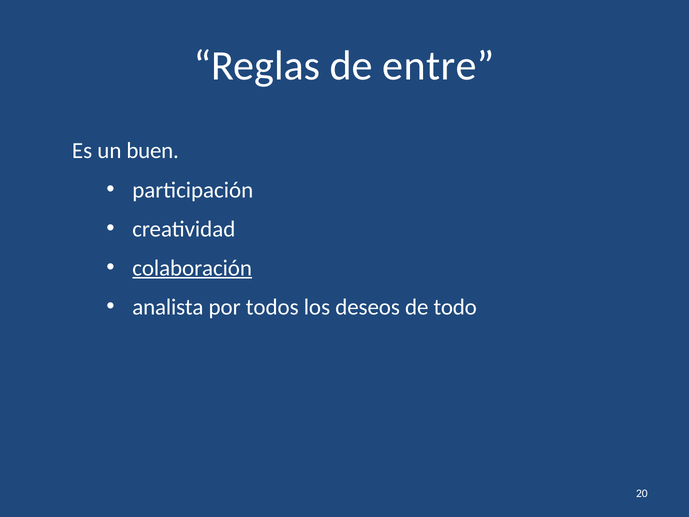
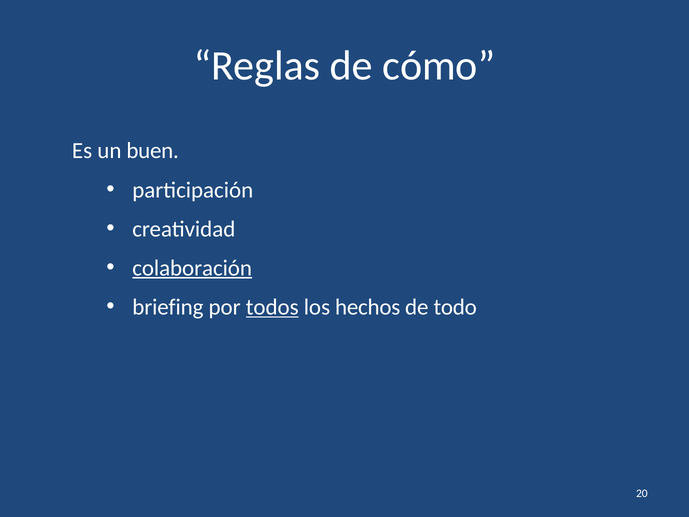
entre: entre -> cómo
analista: analista -> briefing
todos underline: none -> present
deseos: deseos -> hechos
